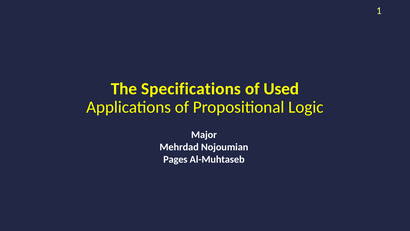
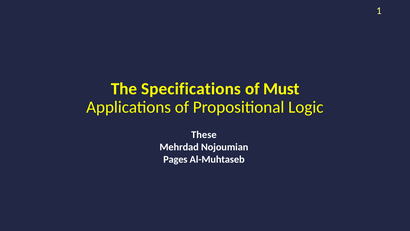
Used: Used -> Must
Major: Major -> These
